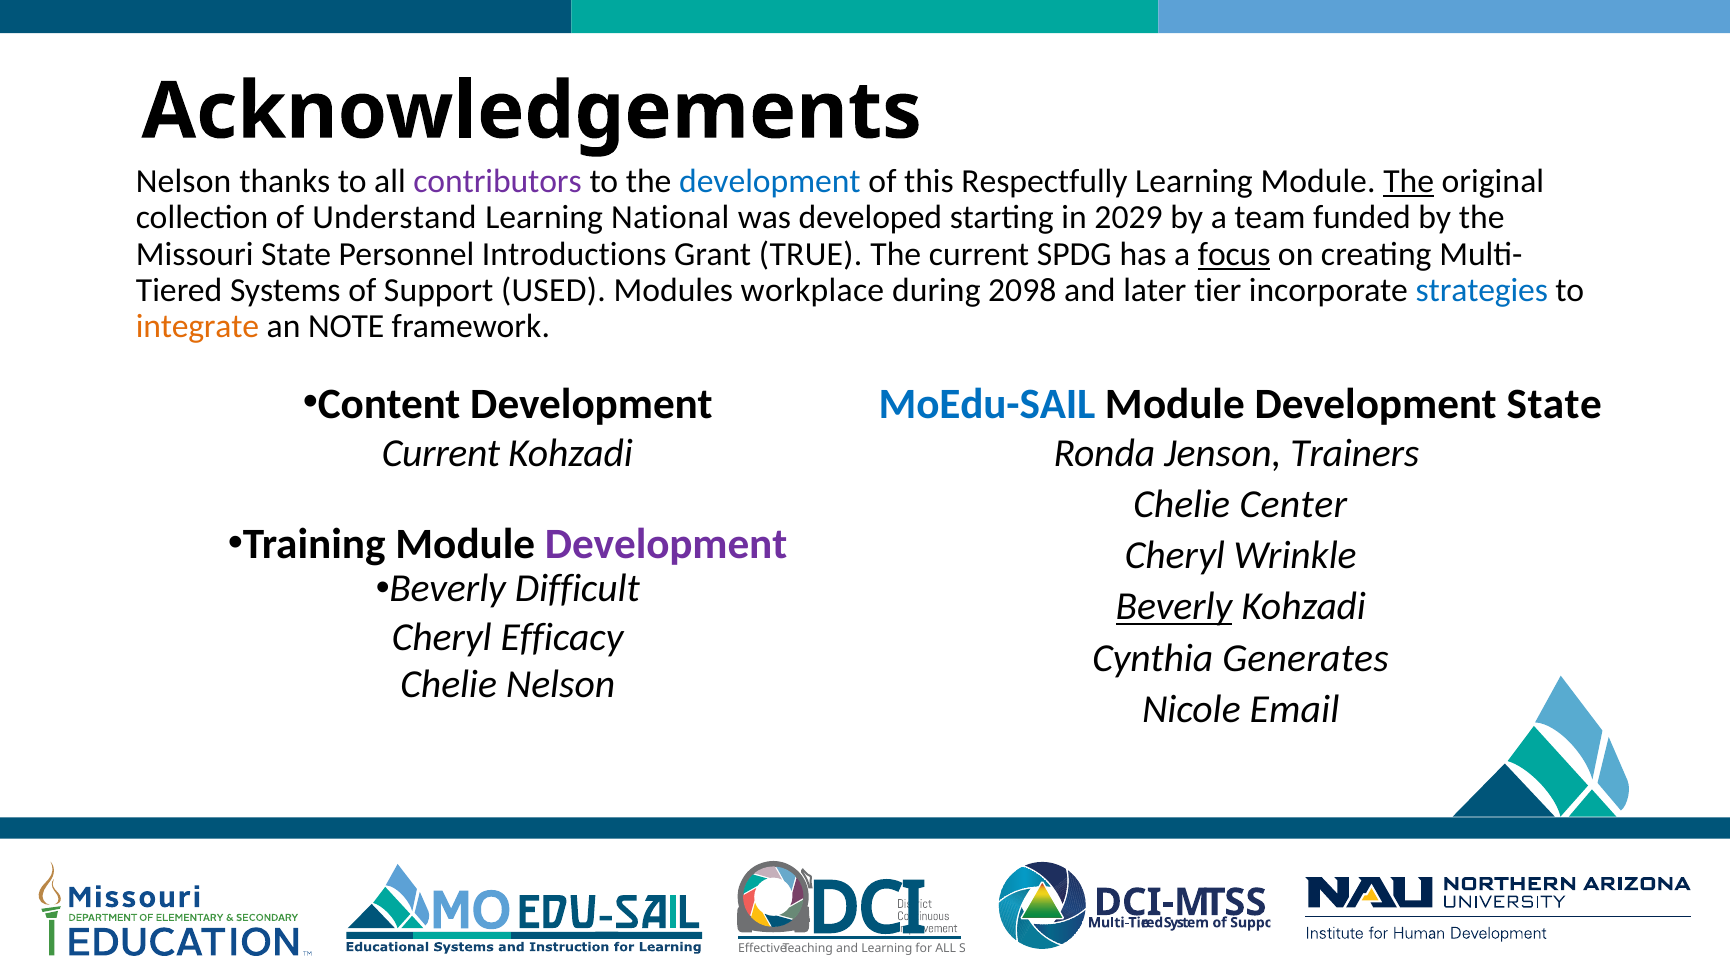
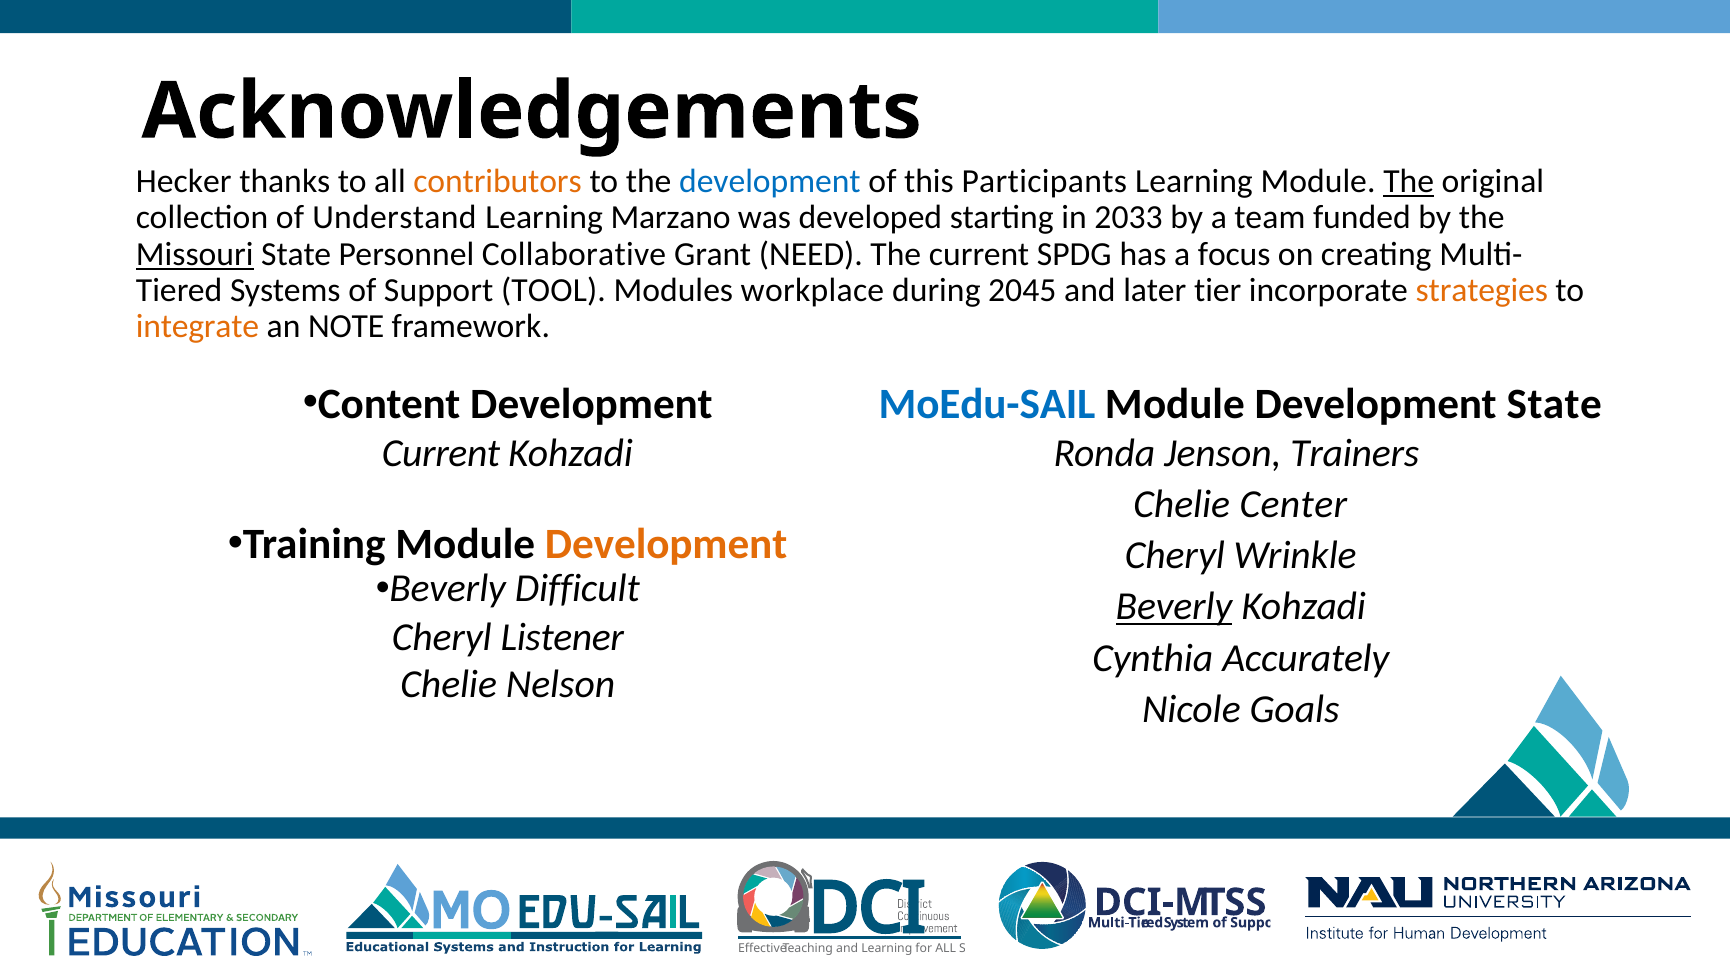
Nelson at (184, 181): Nelson -> Hecker
contributors colour: purple -> orange
Respectfully: Respectfully -> Participants
National: National -> Marzano
2029: 2029 -> 2033
Missouri underline: none -> present
Introductions: Introductions -> Collaborative
TRUE: TRUE -> NEED
focus underline: present -> none
USED: USED -> TOOL
2098: 2098 -> 2045
strategies colour: blue -> orange
Development at (666, 544) colour: purple -> orange
Efficacy: Efficacy -> Listener
Generates: Generates -> Accurately
Email: Email -> Goals
